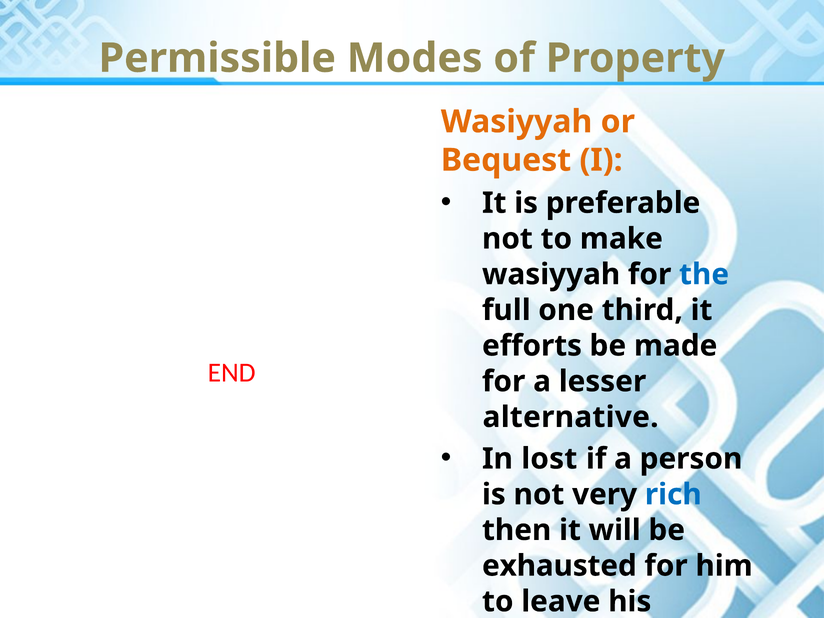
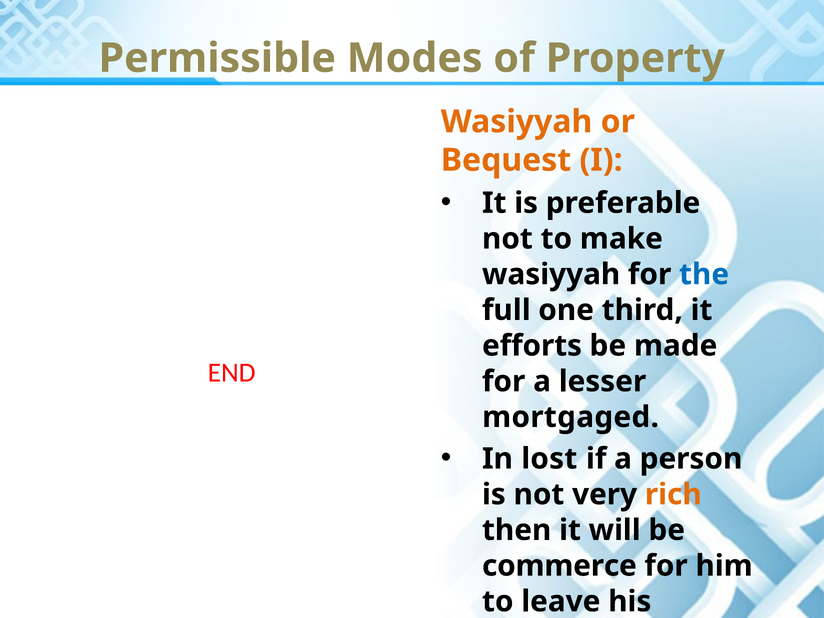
alternative: alternative -> mortgaged
rich colour: blue -> orange
exhausted: exhausted -> commerce
